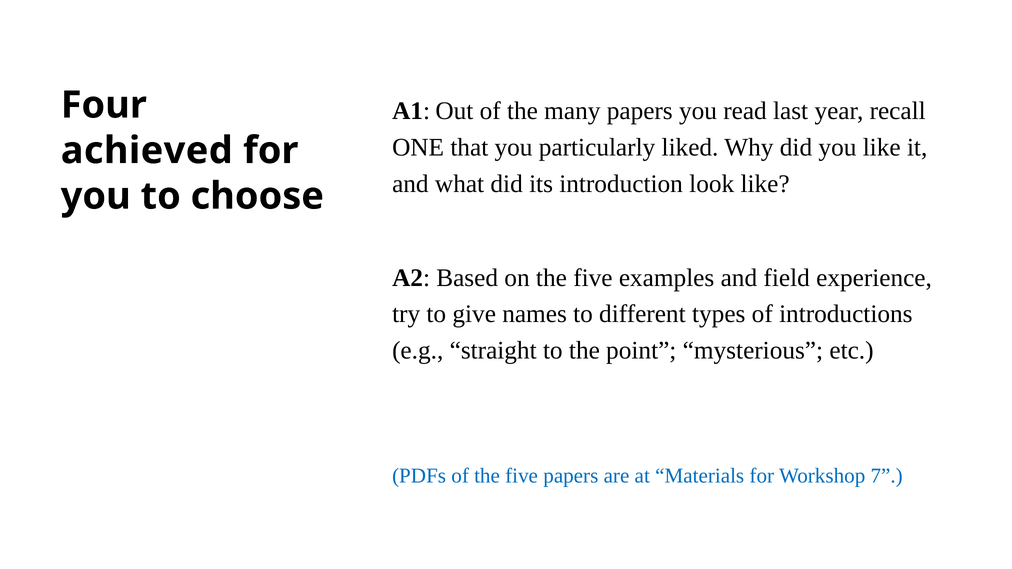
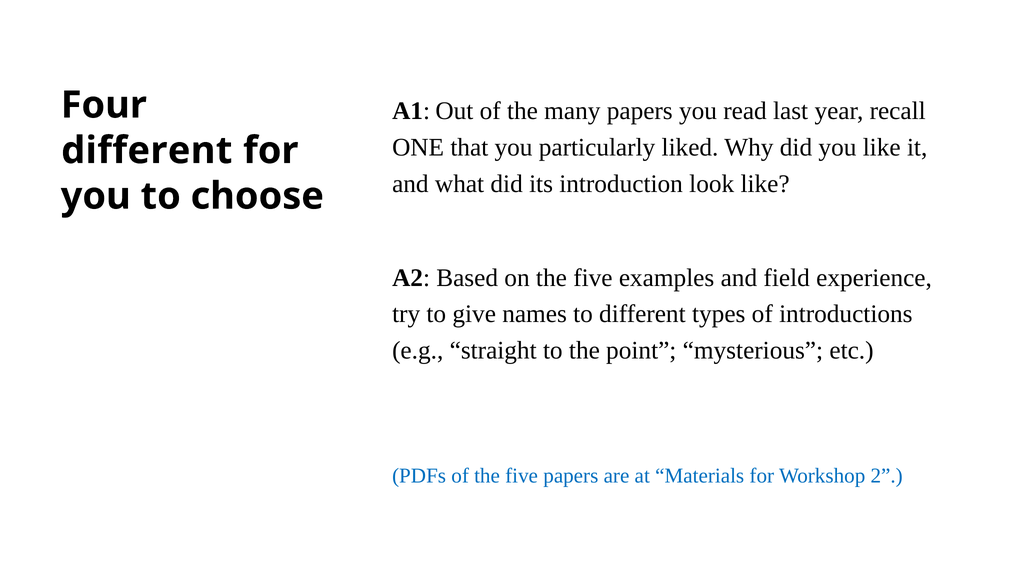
achieved at (147, 151): achieved -> different
7: 7 -> 2
